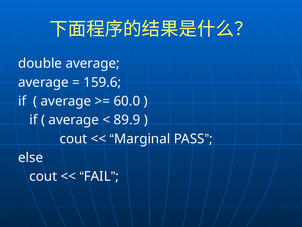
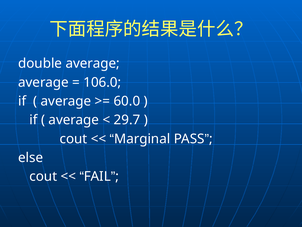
159.6: 159.6 -> 106.0
89.9: 89.9 -> 29.7
